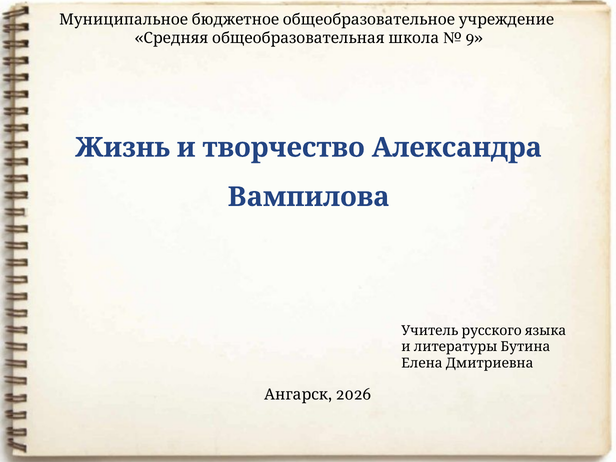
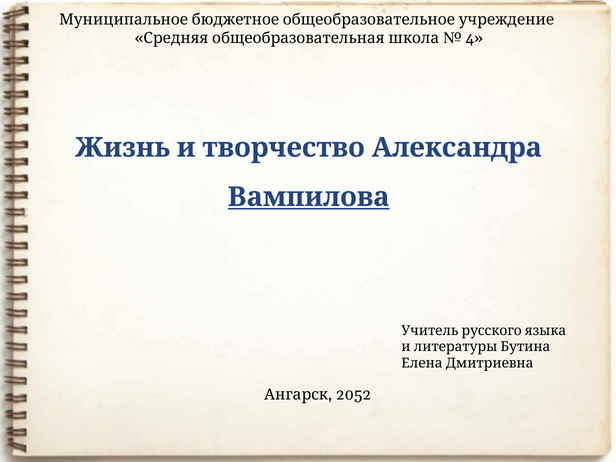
9: 9 -> 4
Вампилова underline: none -> present
2026: 2026 -> 2052
